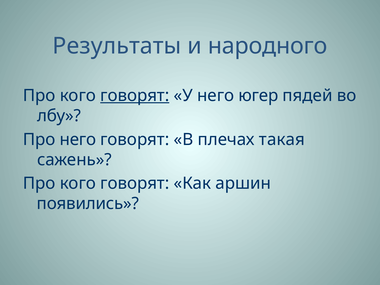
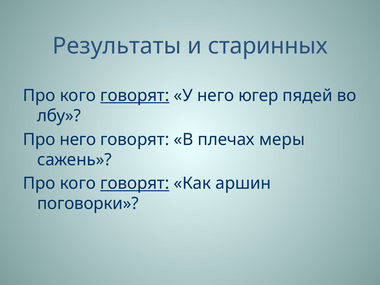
народного: народного -> старинных
такая: такая -> меры
говорят at (135, 183) underline: none -> present
появились: появились -> поговорки
